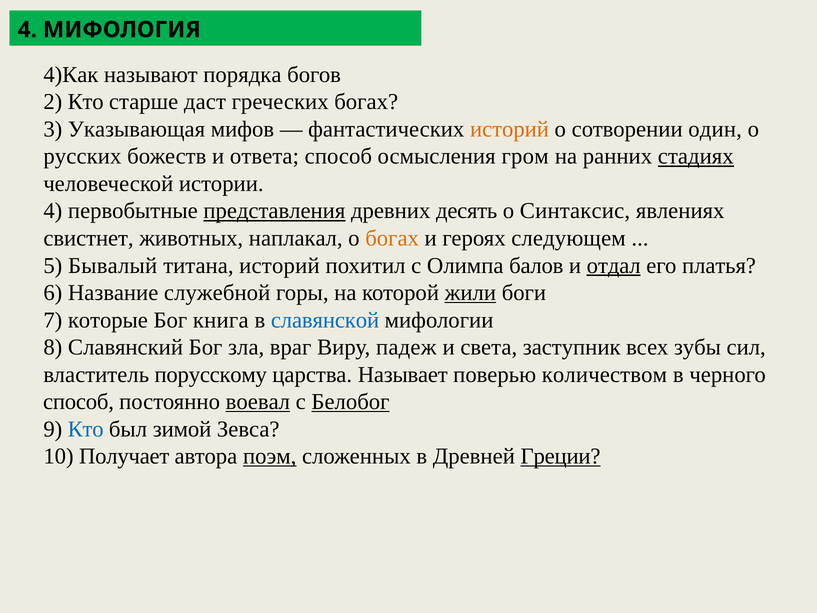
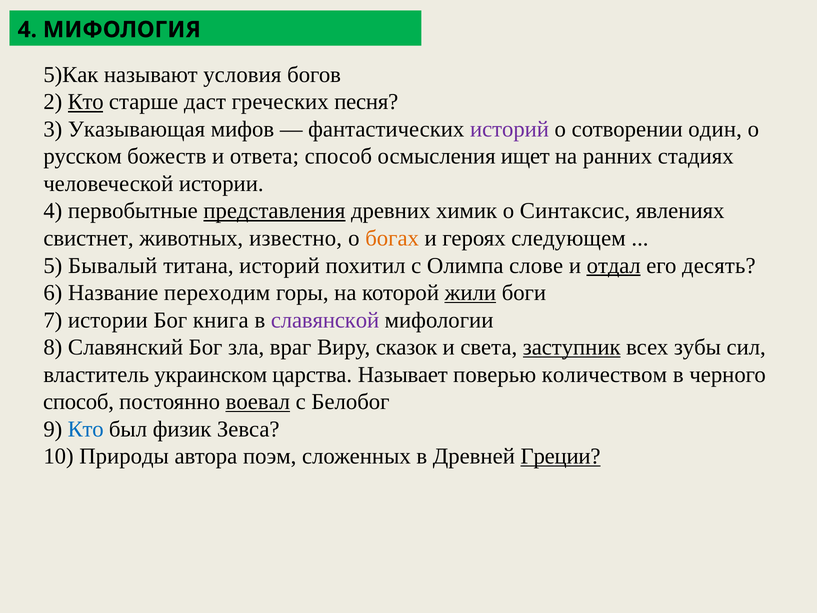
4)Как: 4)Как -> 5)Как
порядка: порядка -> условия
Кто at (86, 102) underline: none -> present
греческих богах: богах -> песня
историй at (510, 129) colour: orange -> purple
русских: русских -> русском
гром: гром -> ищет
стадиях underline: present -> none
десять: десять -> химик
наплакал: наплакал -> известно
балов: балов -> слове
платья: платья -> десять
служебной: служебной -> переходим
7 которые: которые -> истории
славянской colour: blue -> purple
падеж: падеж -> сказок
заступник underline: none -> present
порусскому: порусскому -> украинском
Белобог underline: present -> none
зимой: зимой -> физик
Получает: Получает -> Природы
поэм underline: present -> none
